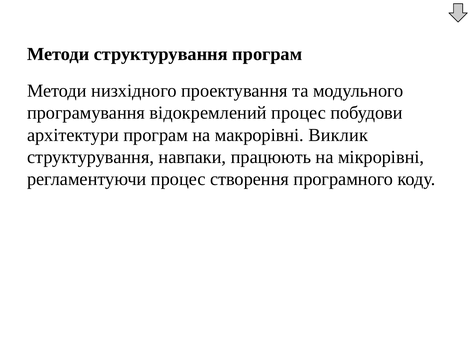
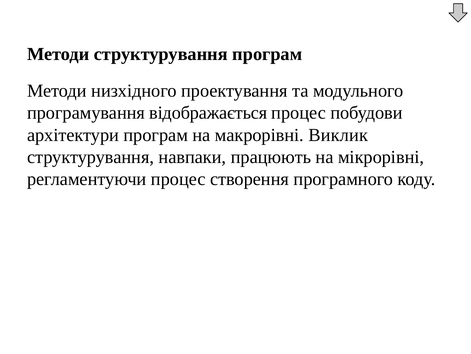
відокремлений: відокремлений -> відображається
